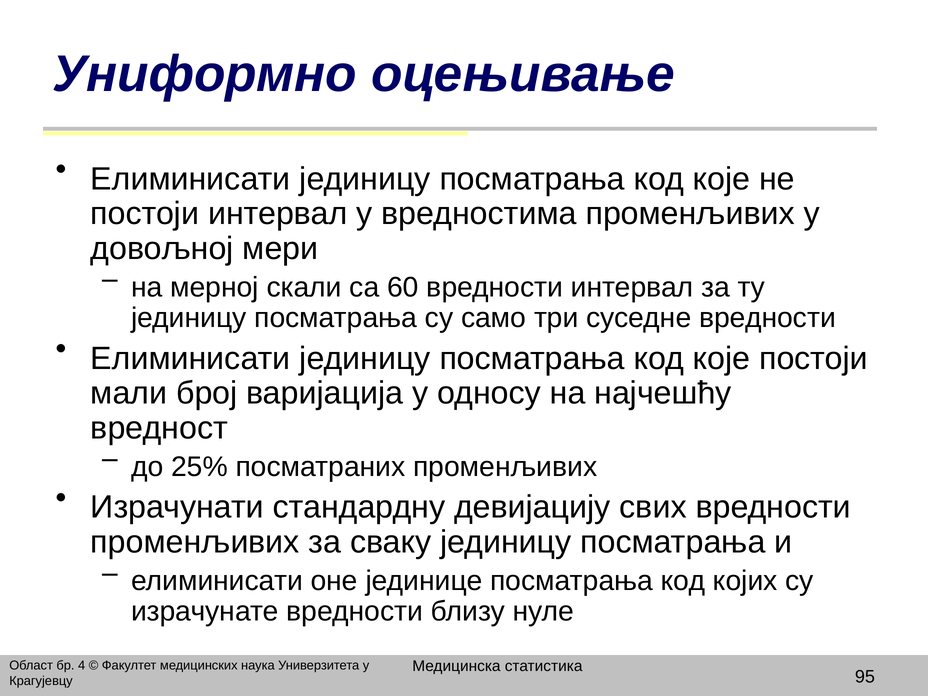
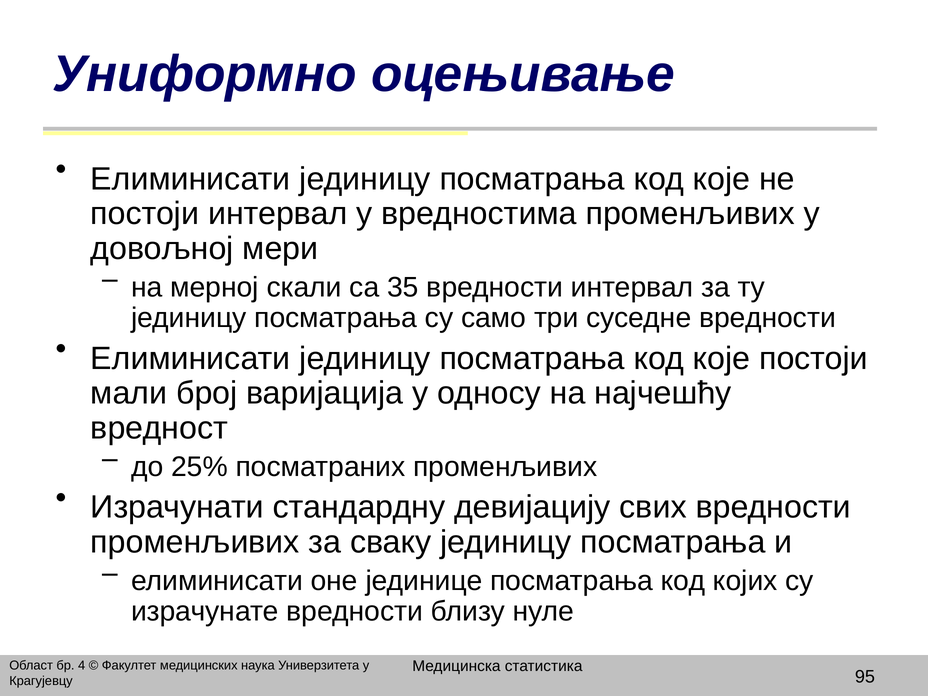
60: 60 -> 35
